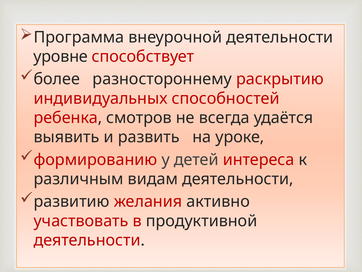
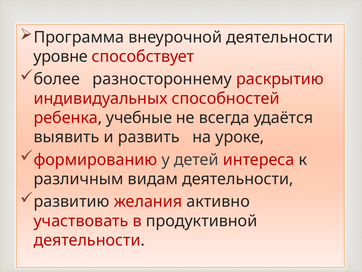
смотров: смотров -> учебные
